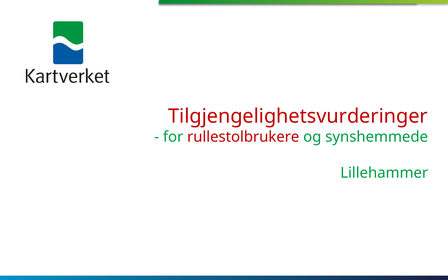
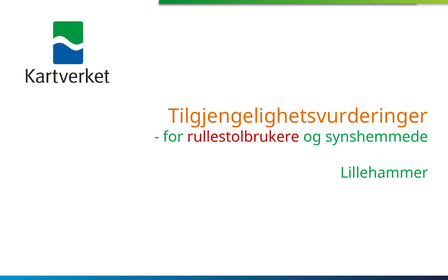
Tilgjengelighetsvurderinger colour: red -> orange
